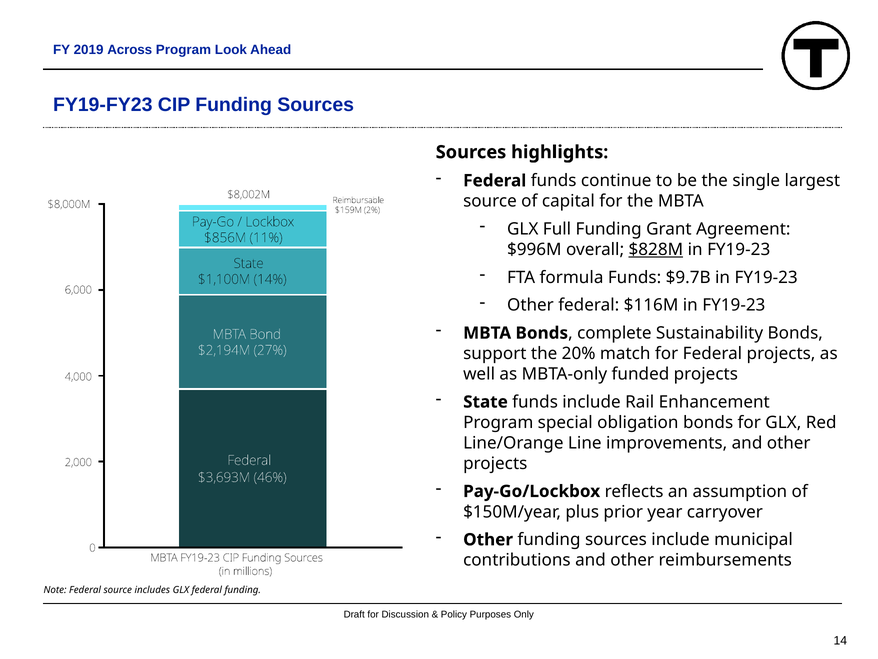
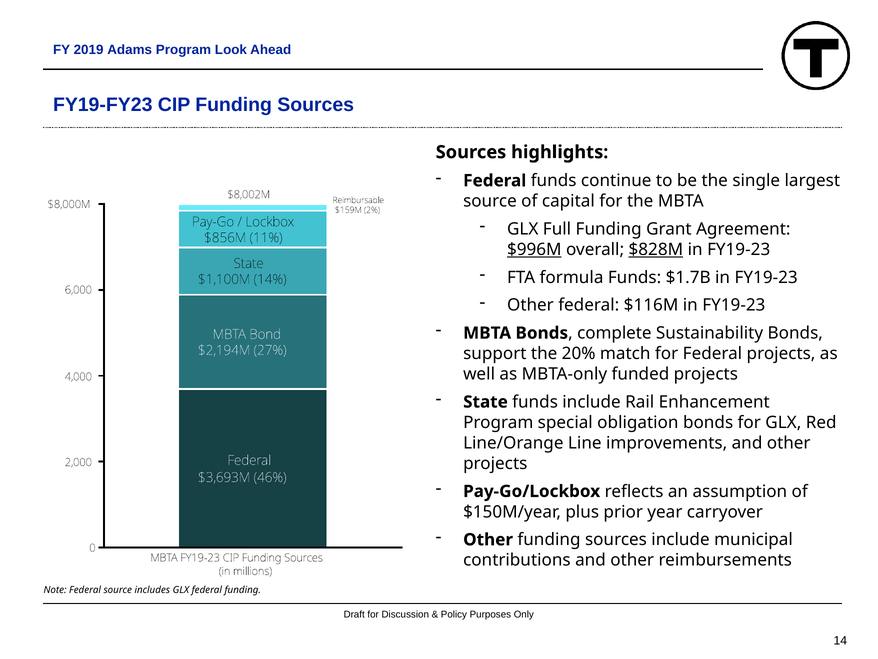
Across: Across -> Adams
$996M underline: none -> present
$9.7B: $9.7B -> $1.7B
